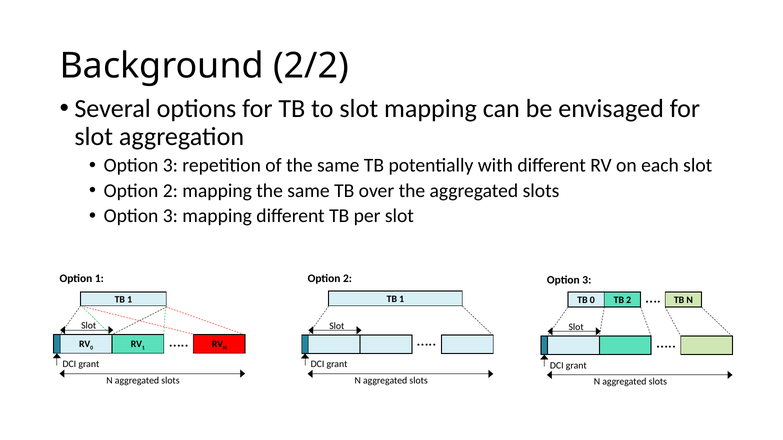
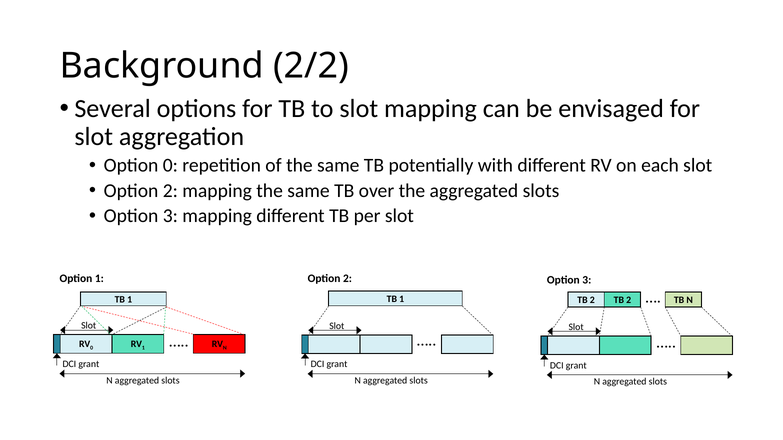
3 at (170, 166): 3 -> 0
0 at (592, 301): 0 -> 2
